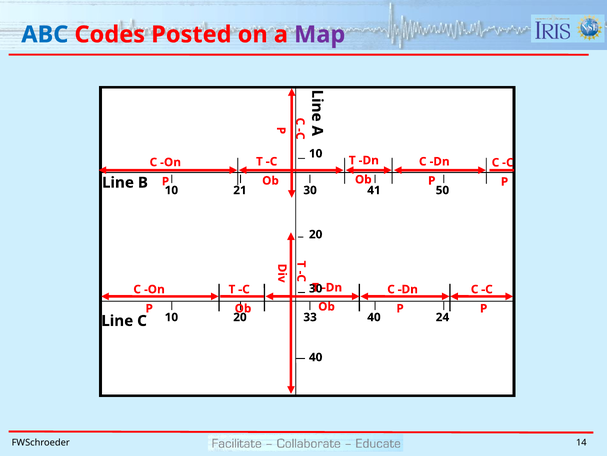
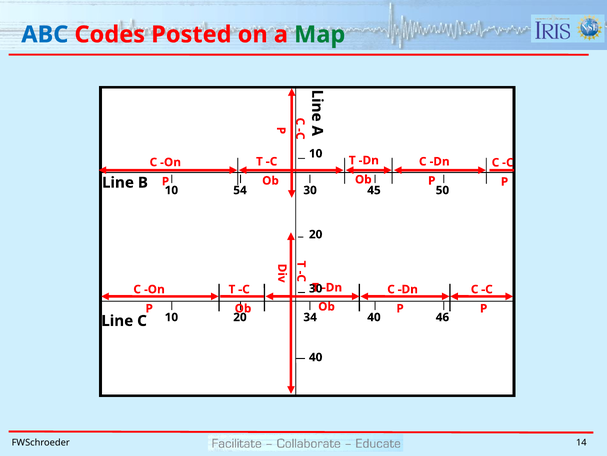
Map colour: purple -> green
21: 21 -> 54
41: 41 -> 45
33: 33 -> 34
24: 24 -> 46
